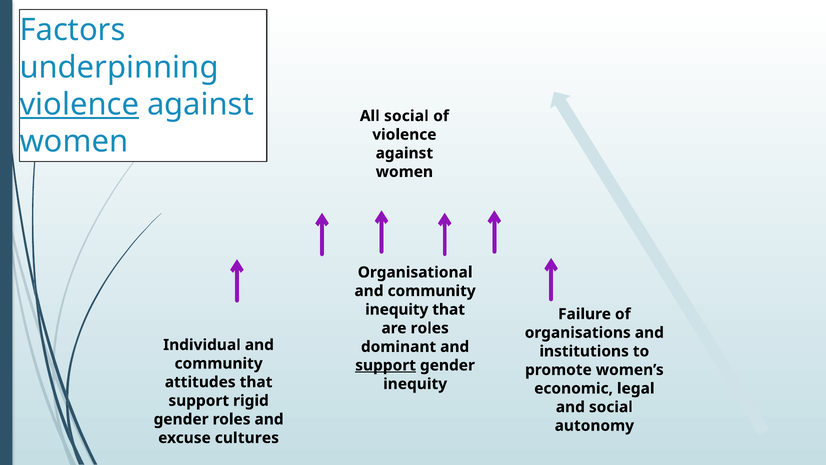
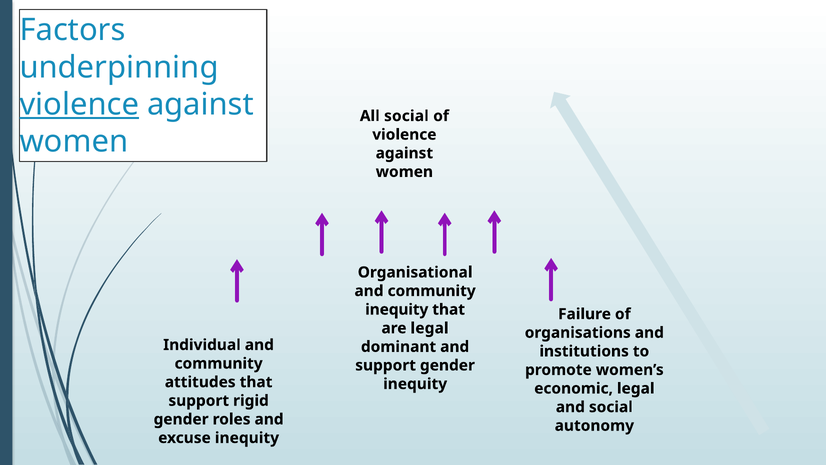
are roles: roles -> legal
support at (386, 365) underline: present -> none
excuse cultures: cultures -> inequity
